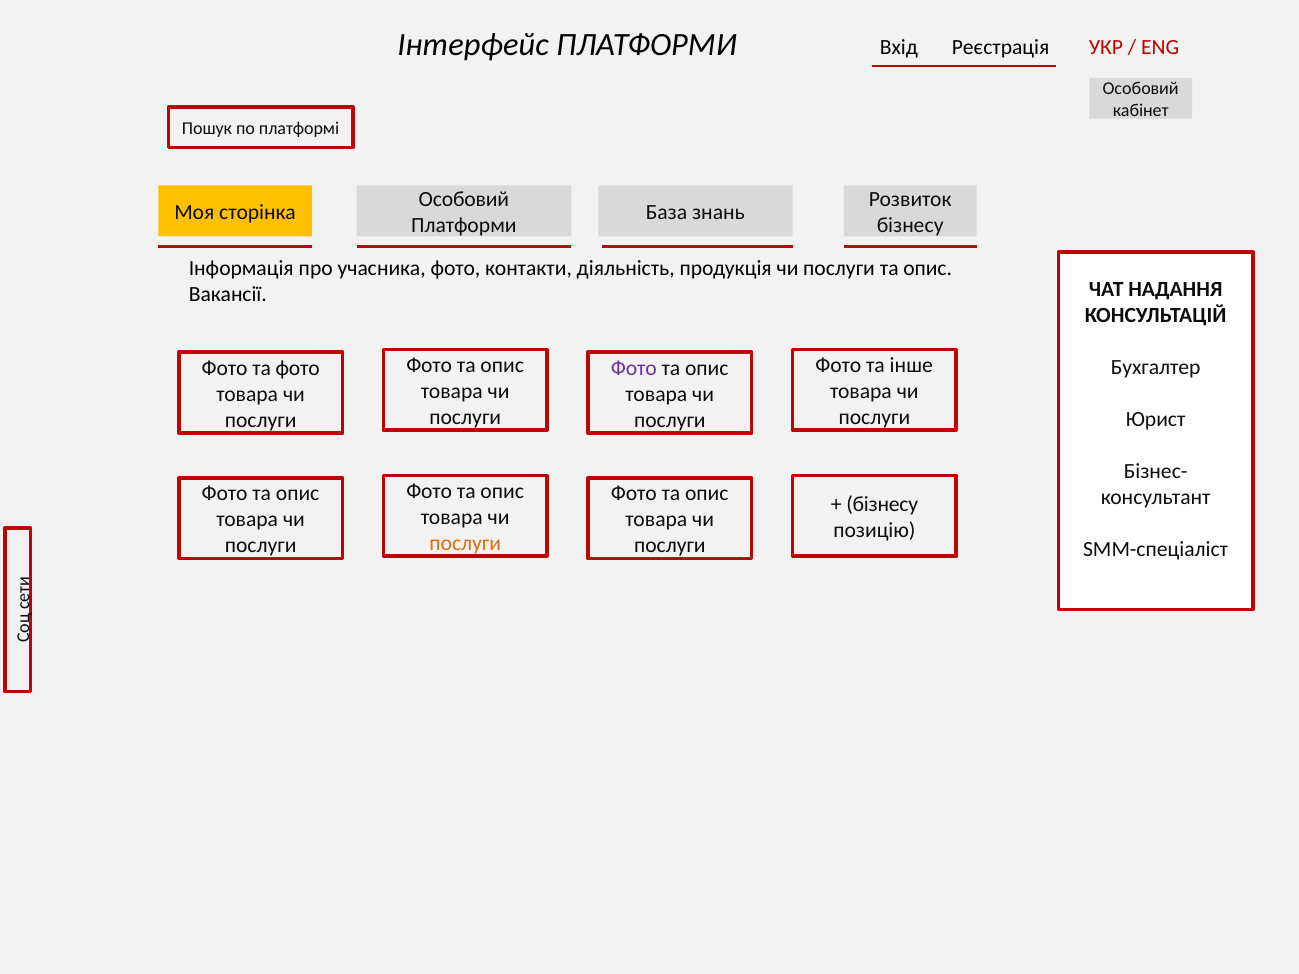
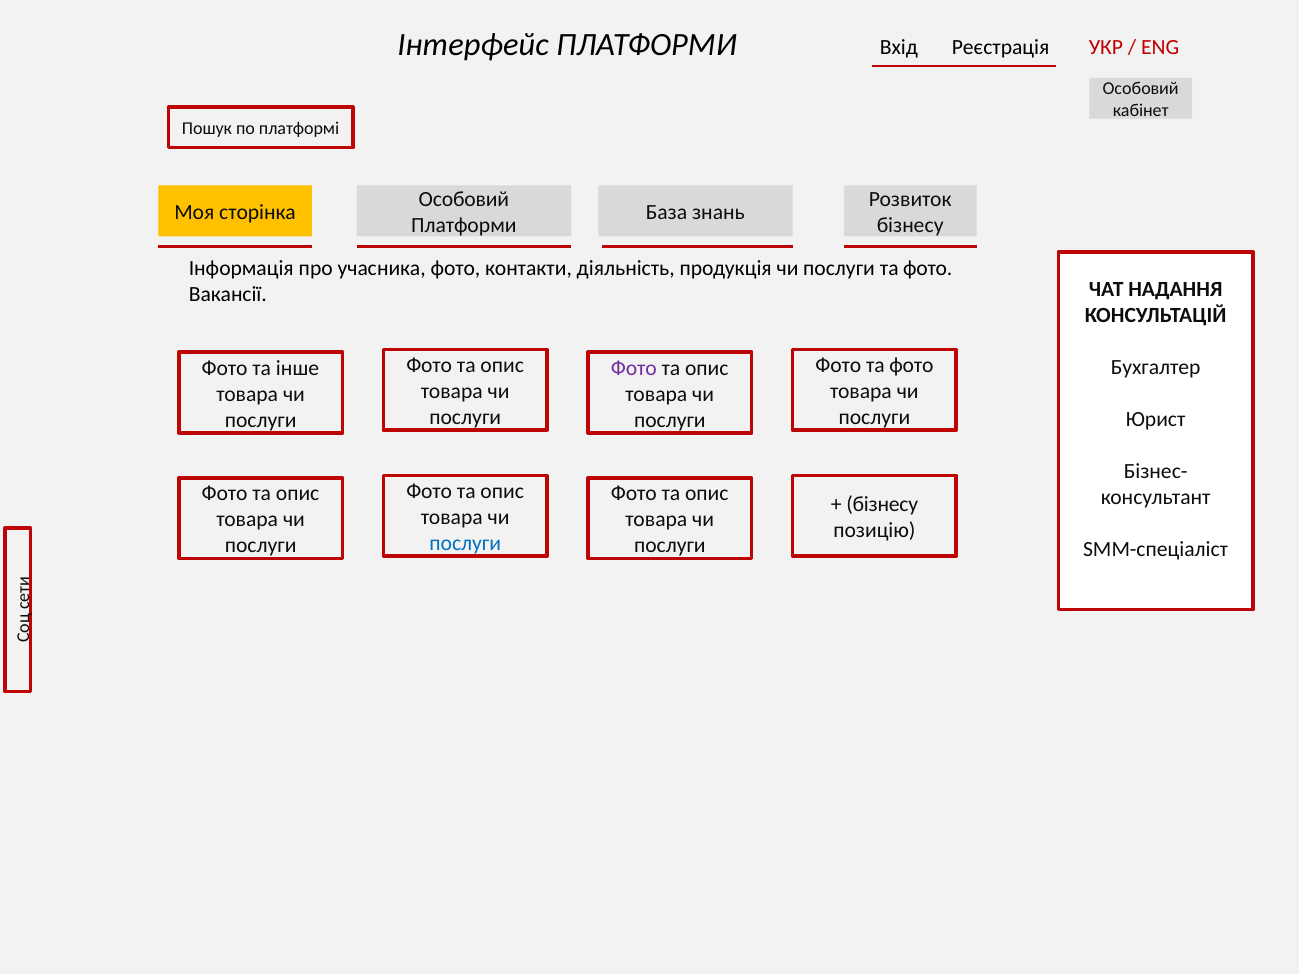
послуги та опис: опис -> фото
Фото та інше: інше -> фото
та фото: фото -> інше
послуги at (465, 543) colour: orange -> blue
